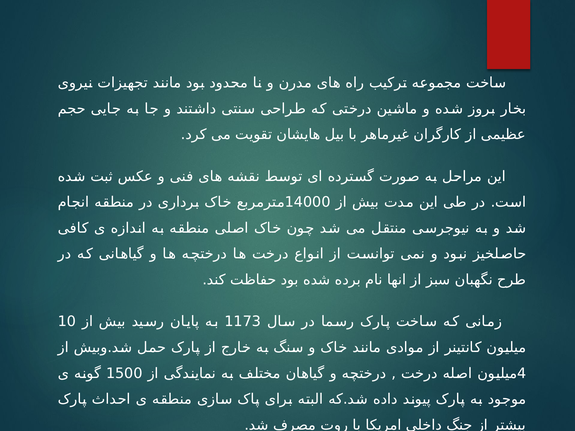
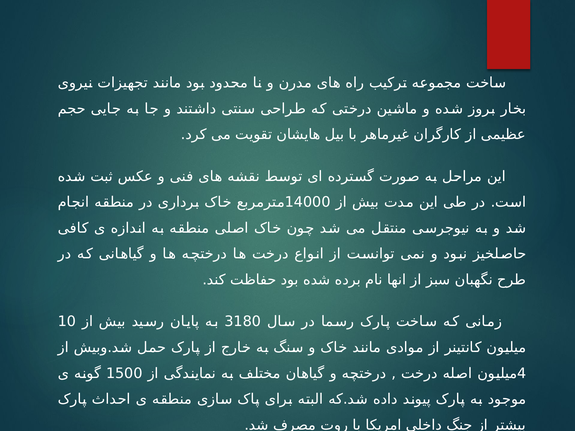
1173: 1173 -> 3180
